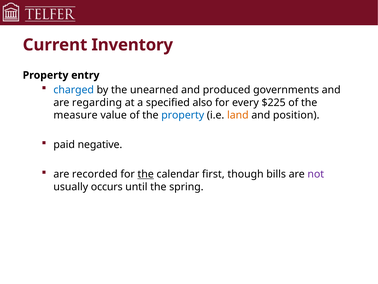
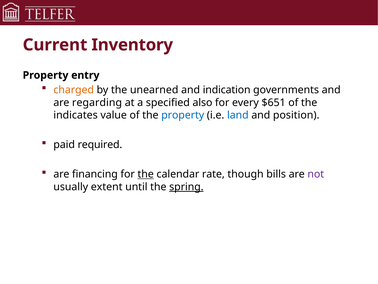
charged colour: blue -> orange
produced: produced -> indication
$225: $225 -> $651
measure: measure -> indicates
land colour: orange -> blue
negative: negative -> required
recorded: recorded -> financing
first: first -> rate
occurs: occurs -> extent
spring underline: none -> present
